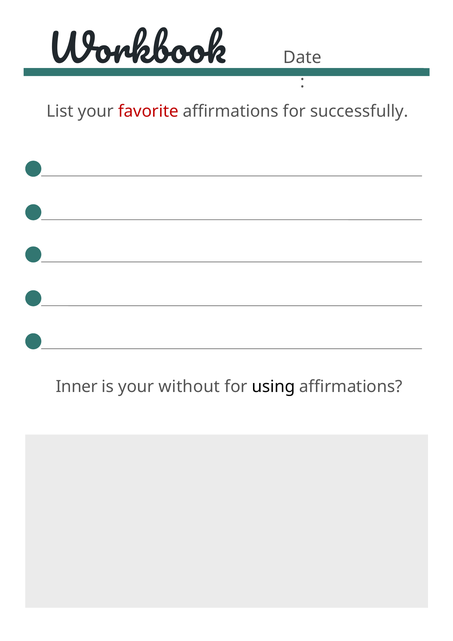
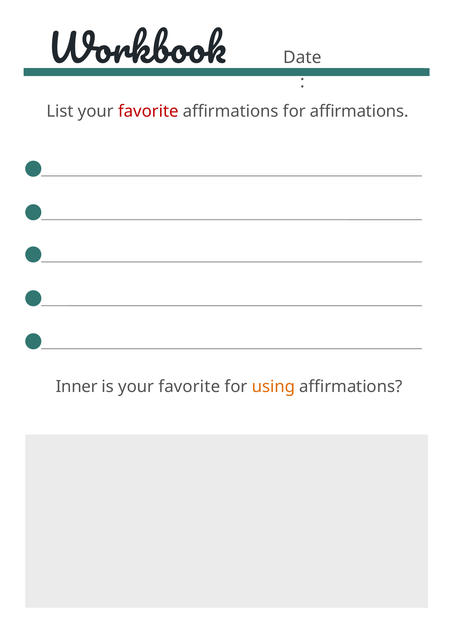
for successfully: successfully -> affirmations
is your without: without -> favorite
using colour: black -> orange
